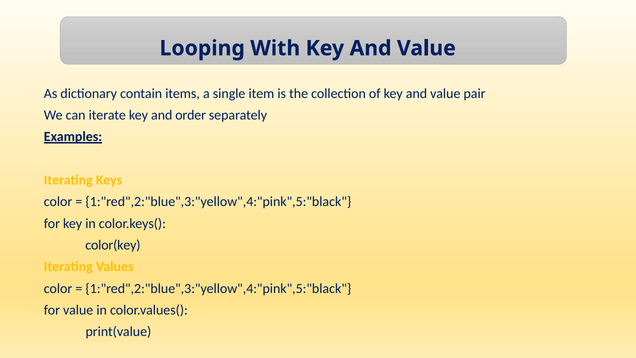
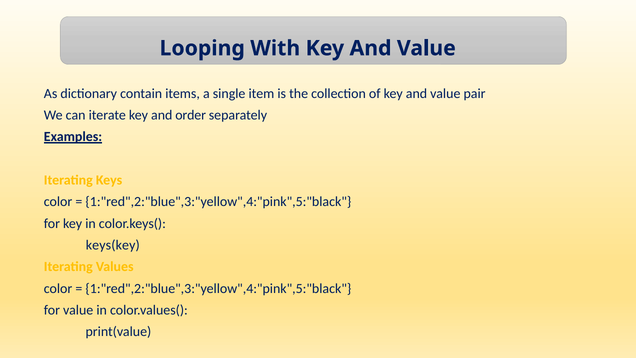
color(key: color(key -> keys(key
